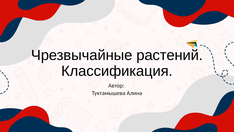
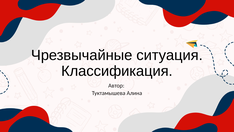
растений: растений -> ситуация
